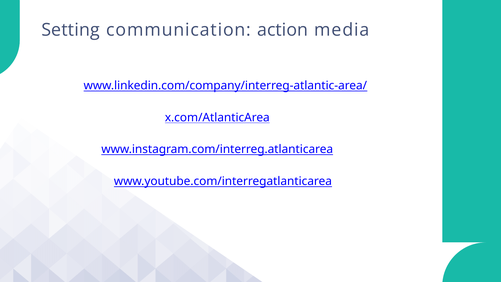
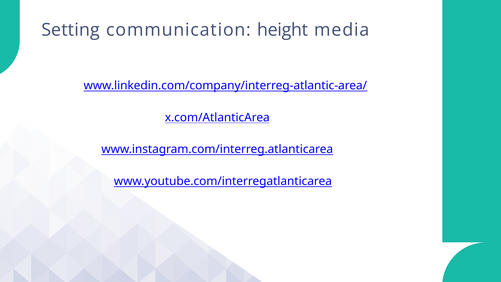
action: action -> height
